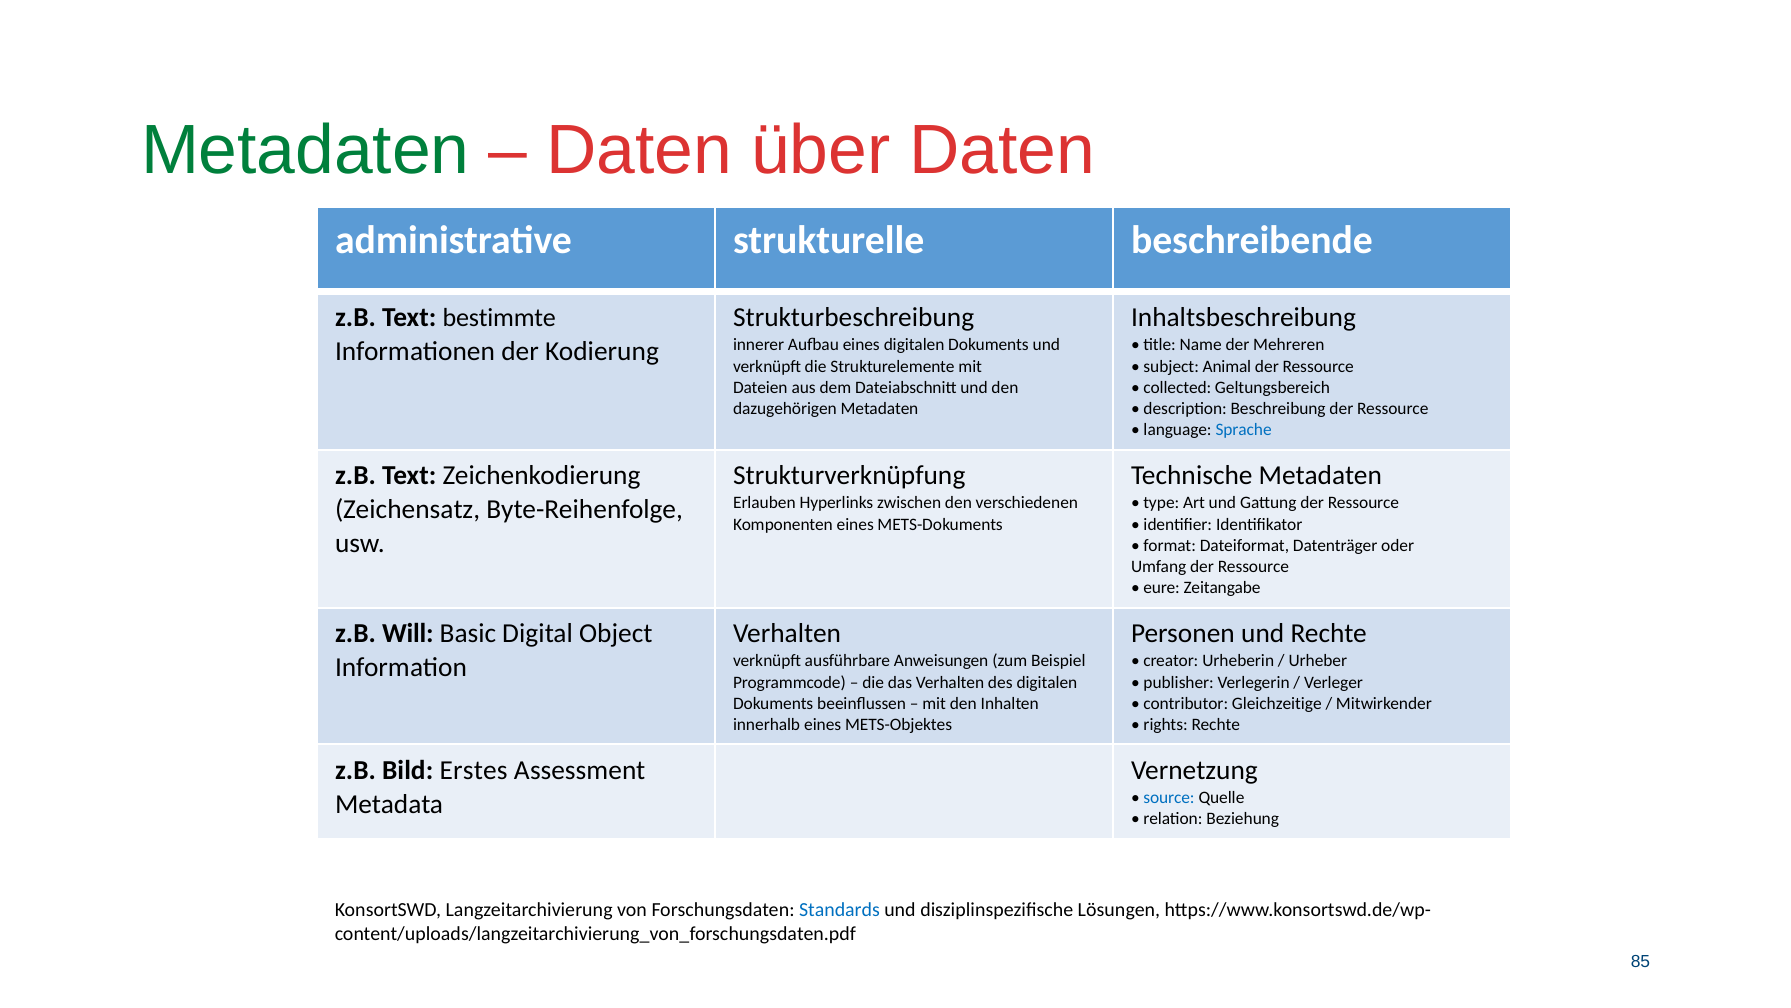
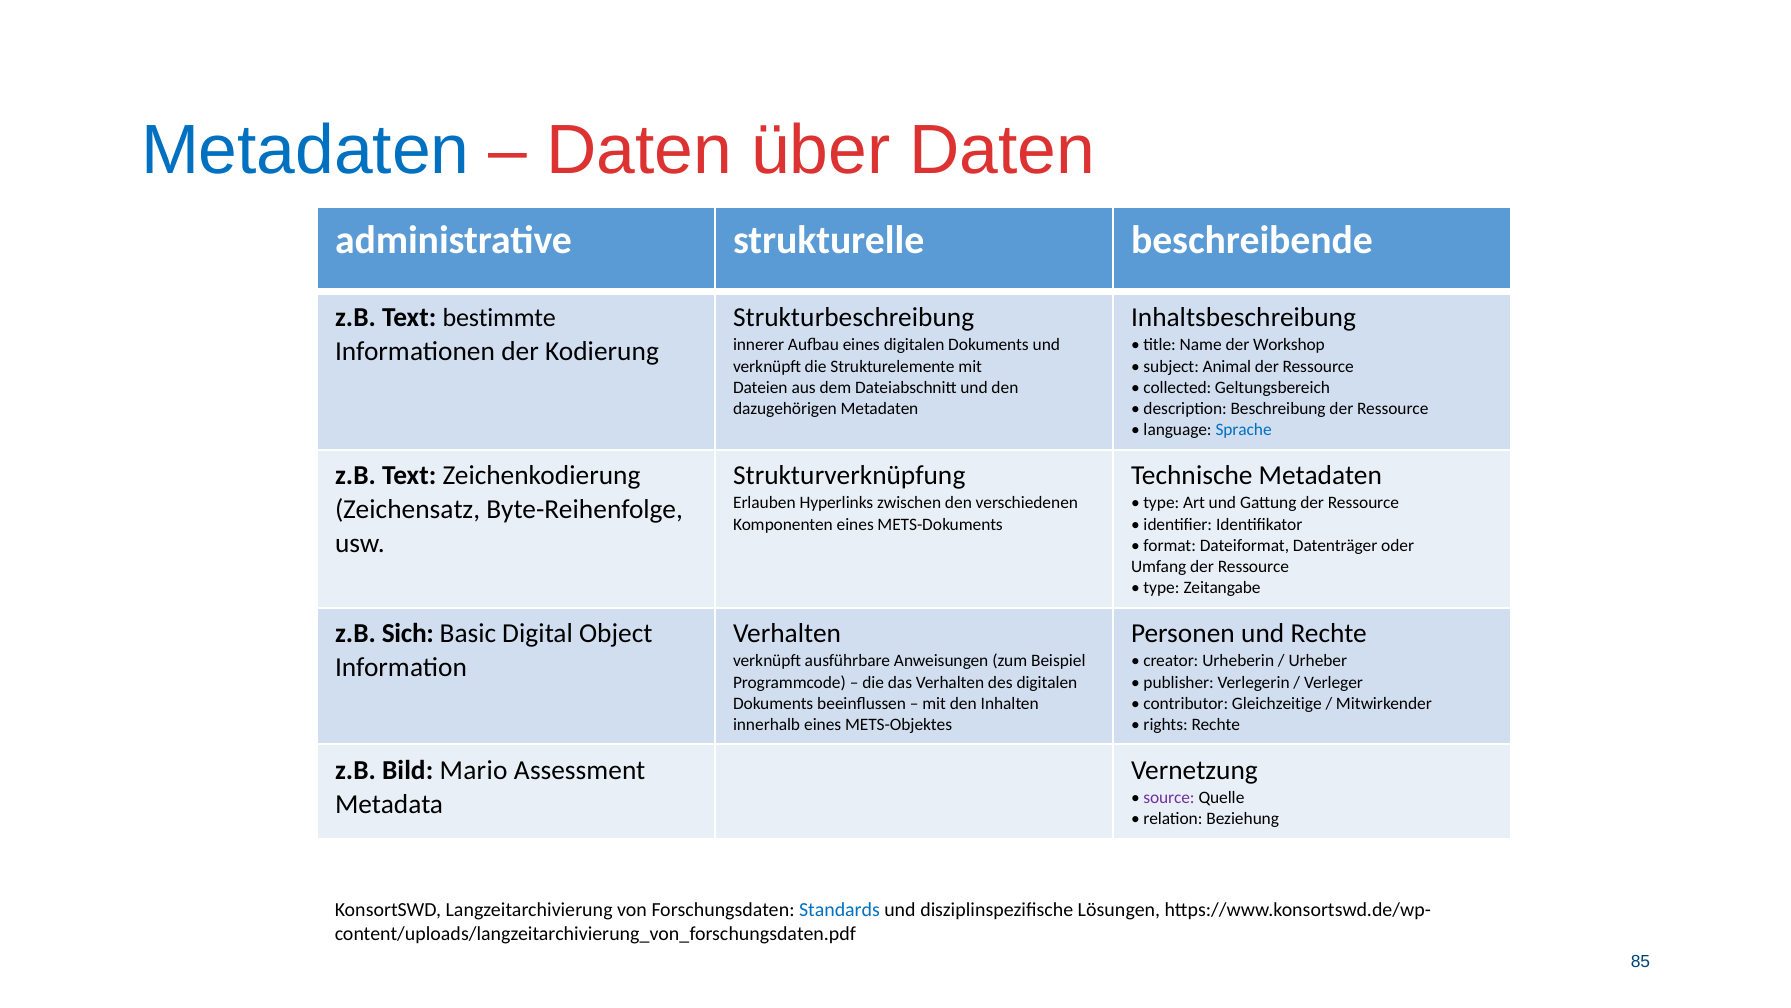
Metadaten at (305, 151) colour: green -> blue
Mehreren: Mehreren -> Workshop
eure at (1162, 588): eure -> type
Will: Will -> Sich
Erstes: Erstes -> Mario
source colour: blue -> purple
